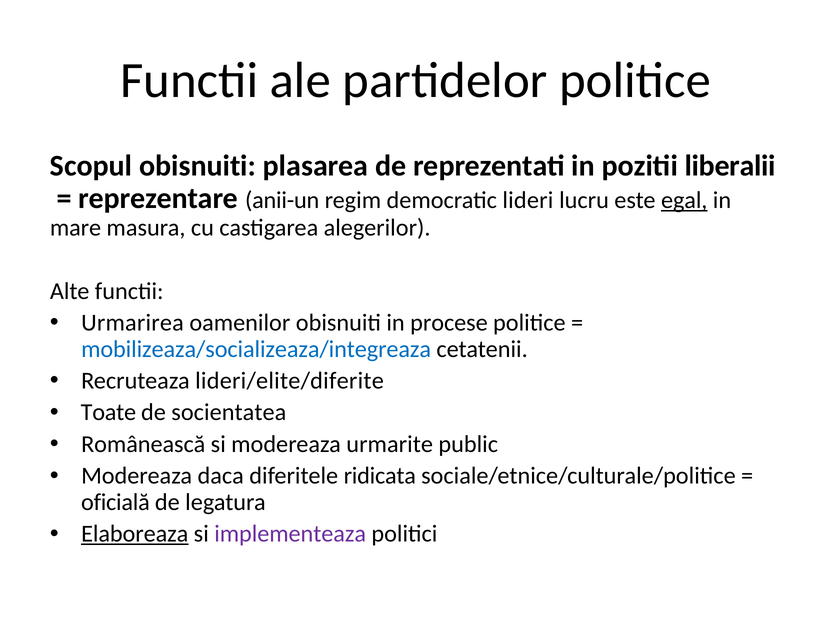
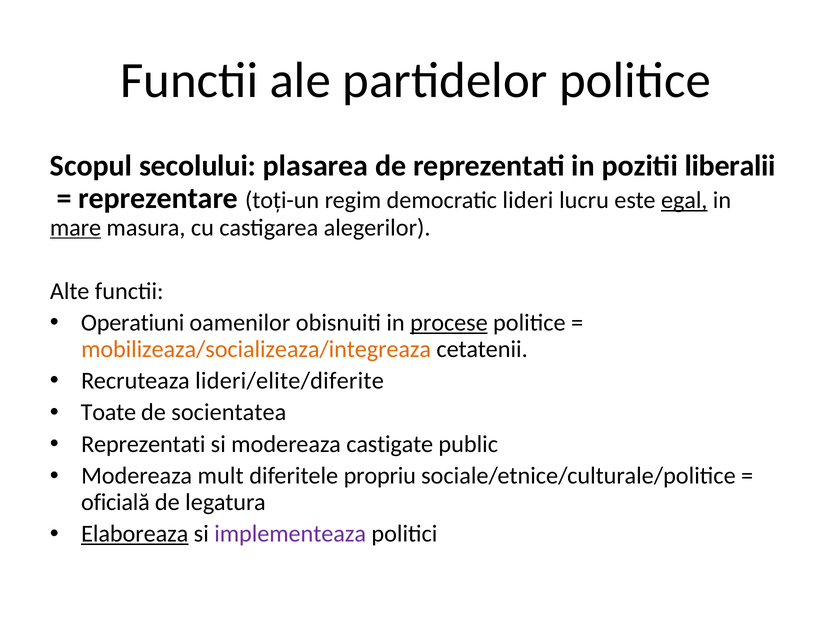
Scopul obisnuiti: obisnuiti -> secolului
anii-un: anii-un -> toţi-un
mare underline: none -> present
Urmarirea: Urmarirea -> Operatiuni
procese underline: none -> present
mobilizeaza/socializeaza/integreaza colour: blue -> orange
Românească at (143, 444): Românească -> Reprezentati
urmarite: urmarite -> castigate
daca: daca -> mult
ridicata: ridicata -> propriu
